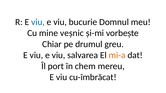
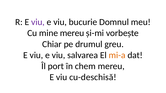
viu at (38, 22) colour: blue -> purple
mine veșnic: veșnic -> mereu
cu-îmbrăcat: cu-îmbrăcat -> cu-deschisă
